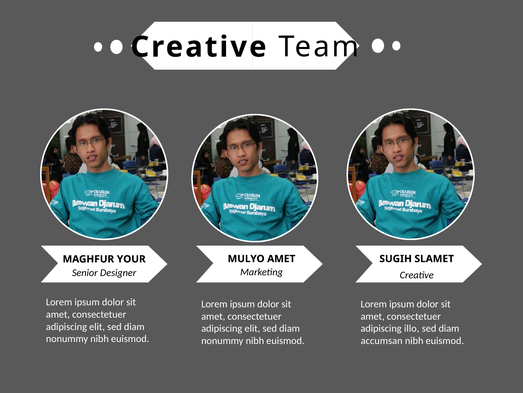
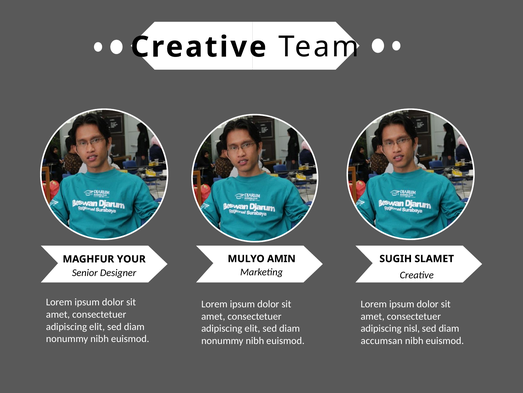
MULYO AMET: AMET -> AMIN
illo: illo -> nisl
